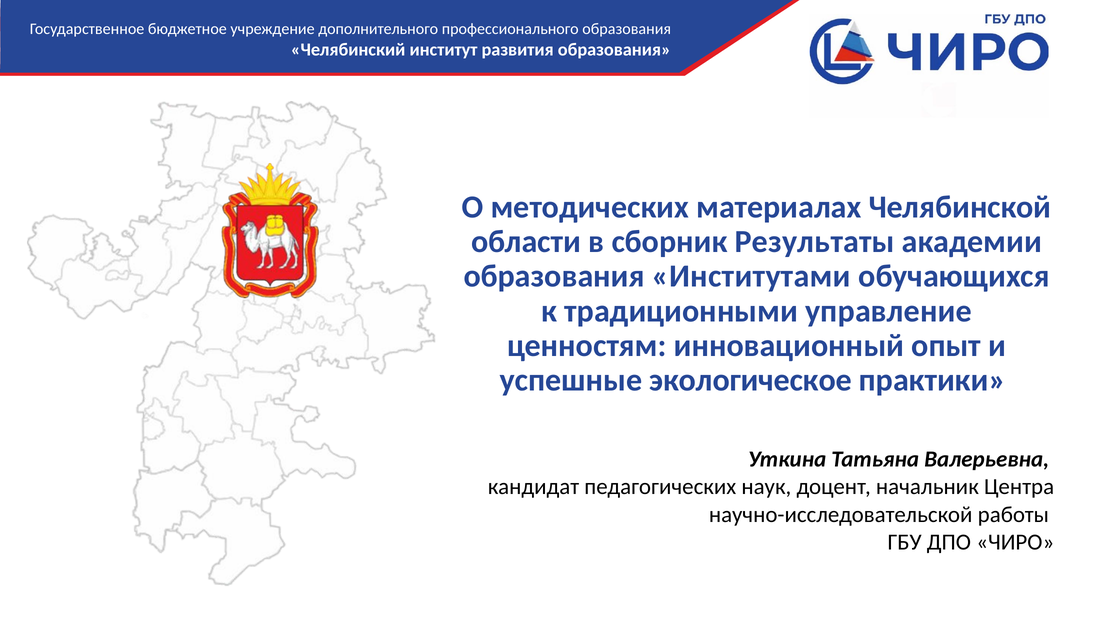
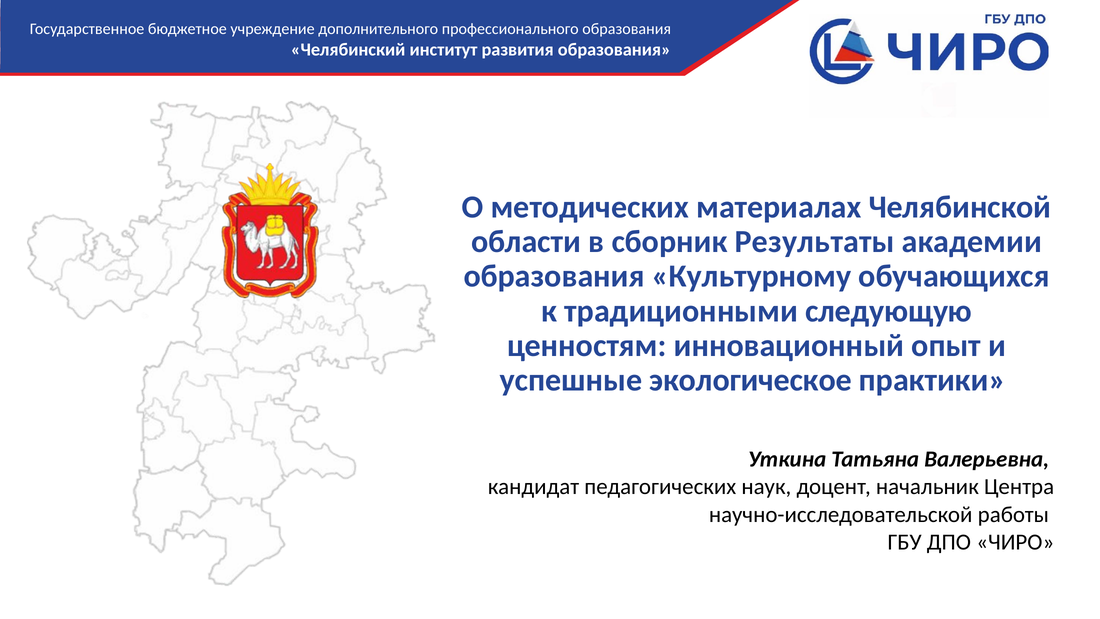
Институтами: Институтами -> Культурному
управление: управление -> следующую
